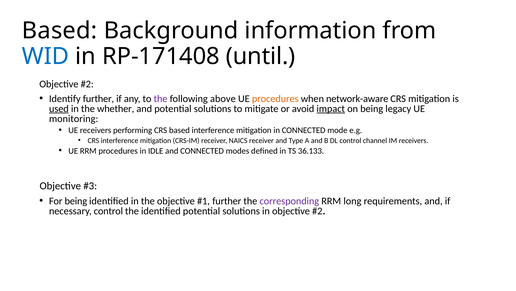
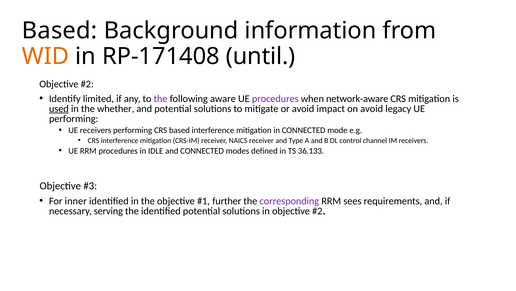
WID colour: blue -> orange
Identify further: further -> limited
above: above -> aware
procedures at (275, 99) colour: orange -> purple
impact underline: present -> none
on being: being -> avoid
monitoring at (74, 118): monitoring -> performing
For being: being -> inner
long: long -> sees
necessary control: control -> serving
